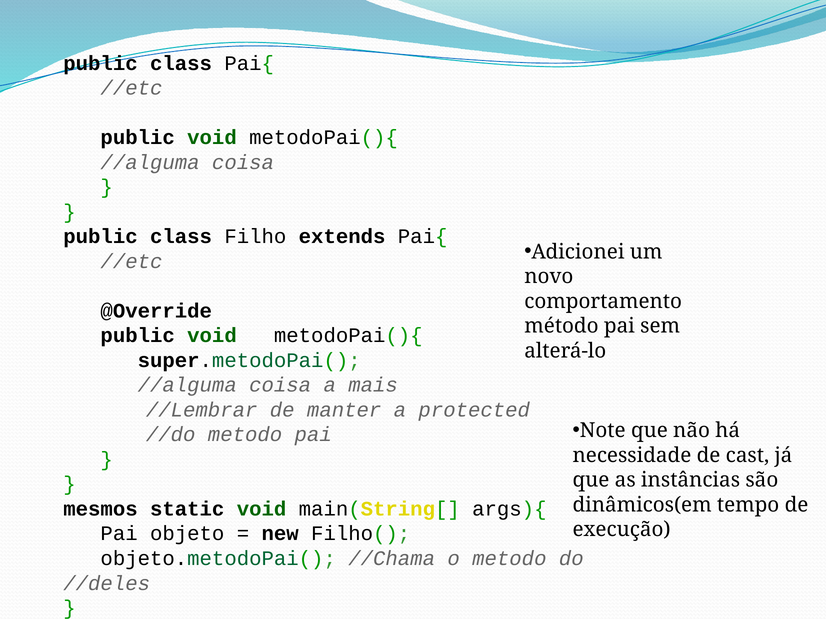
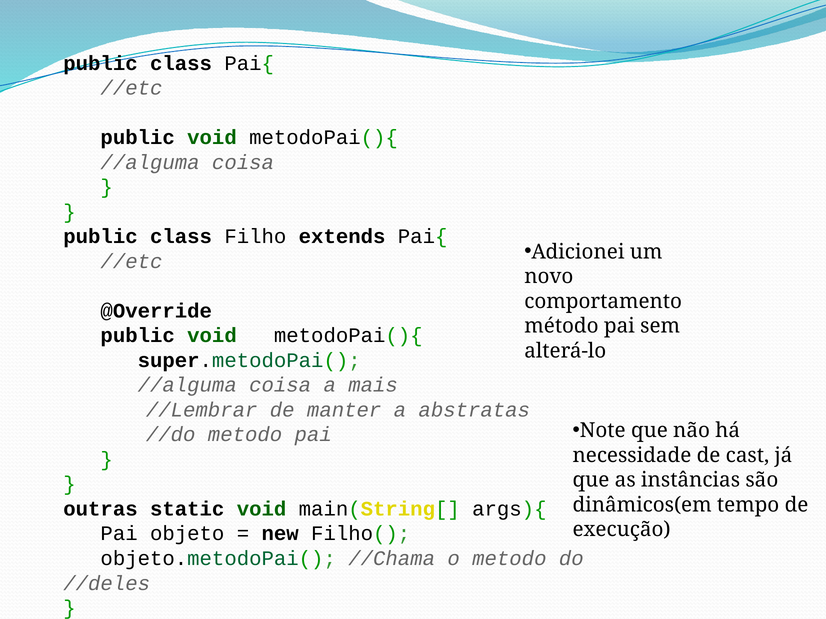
protected: protected -> abstratas
mesmos: mesmos -> outras
